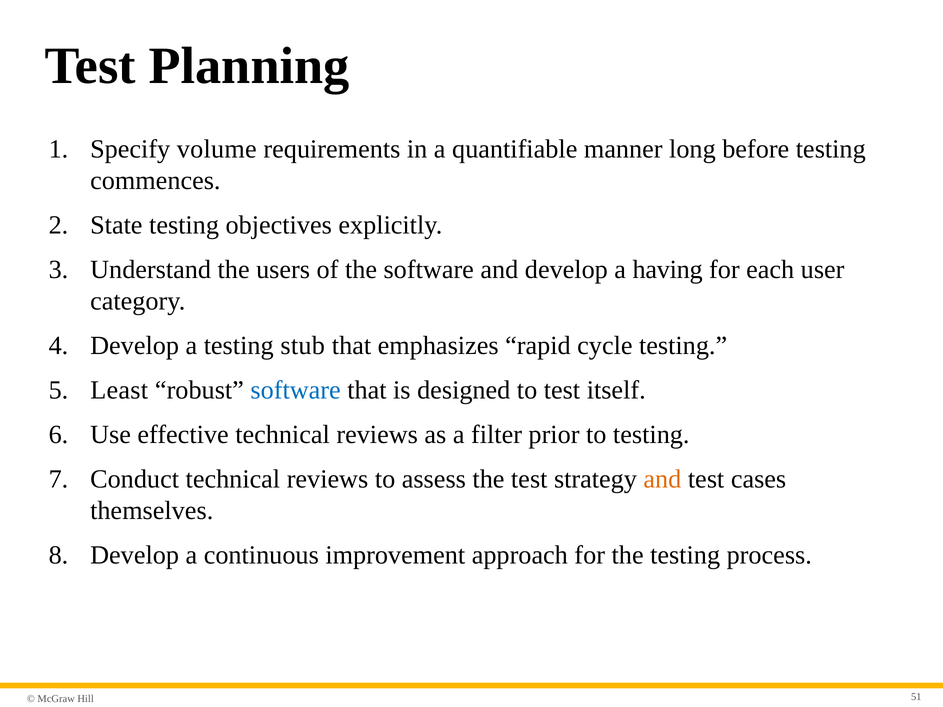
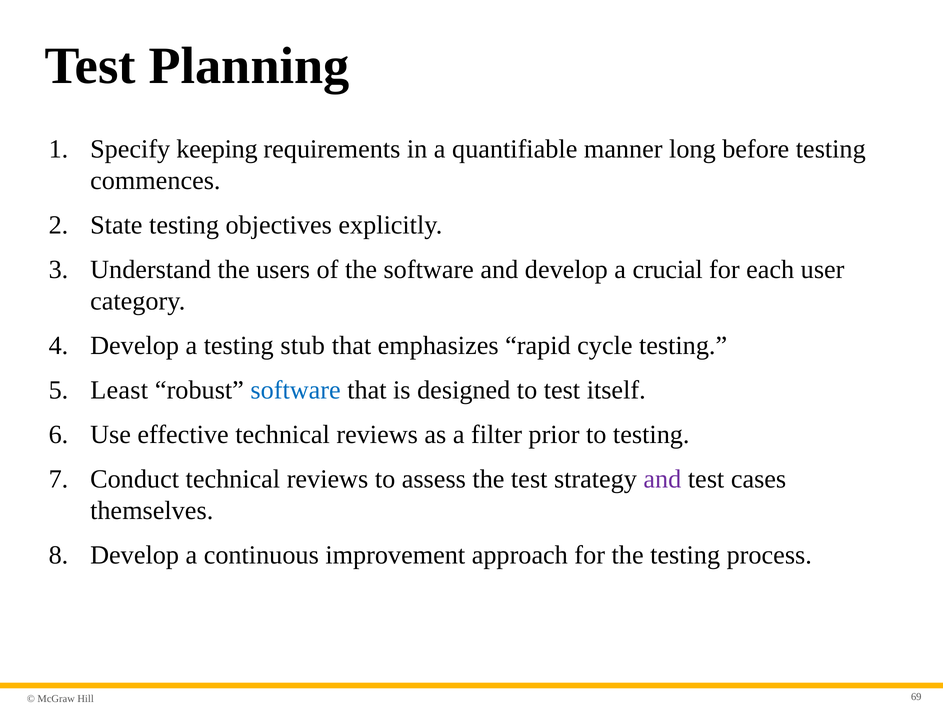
volume: volume -> keeping
having: having -> crucial
and at (662, 479) colour: orange -> purple
51: 51 -> 69
